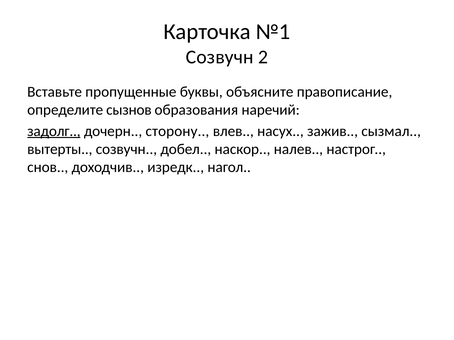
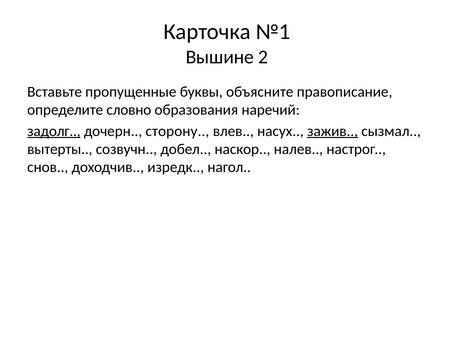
Созвучн at (220, 57): Созвучн -> Вышине
сызнов: сызнов -> словно
зажив underline: none -> present
